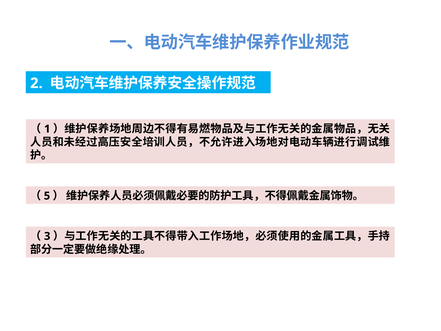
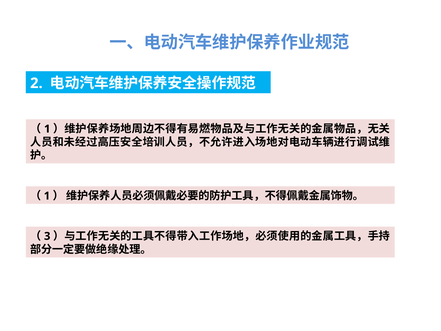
5 at (47, 196): 5 -> 1
